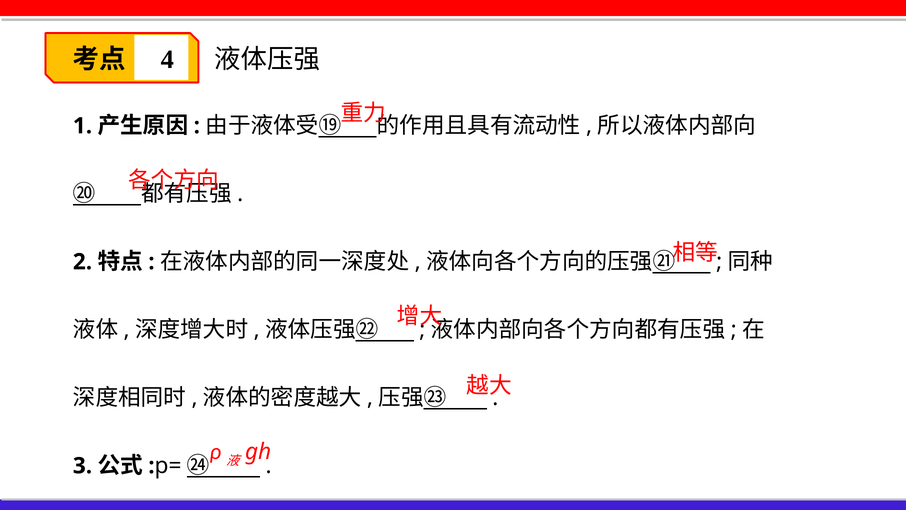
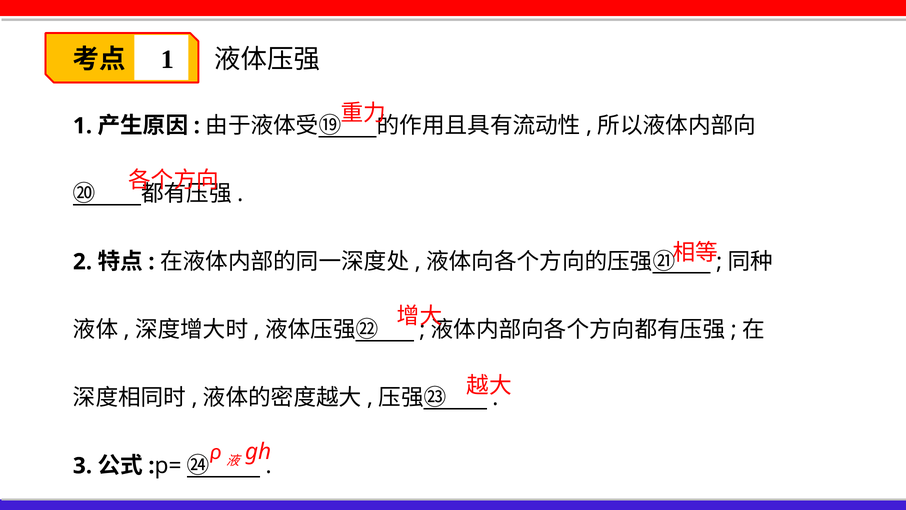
4 at (167, 59): 4 -> 1
